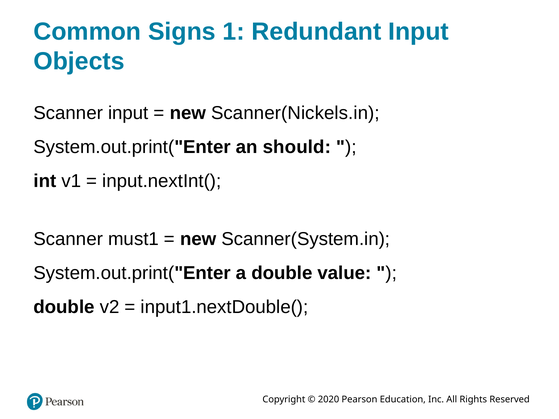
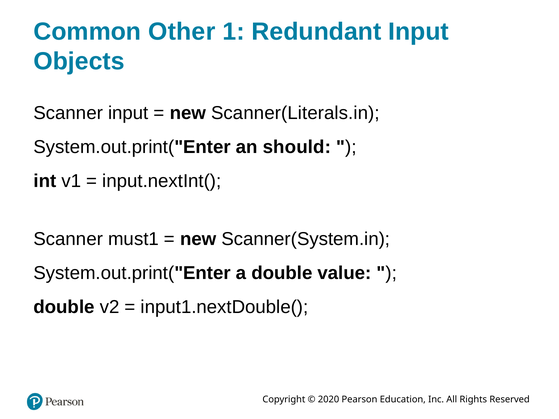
Signs: Signs -> Other
Scanner(Nickels.in: Scanner(Nickels.in -> Scanner(Literals.in
